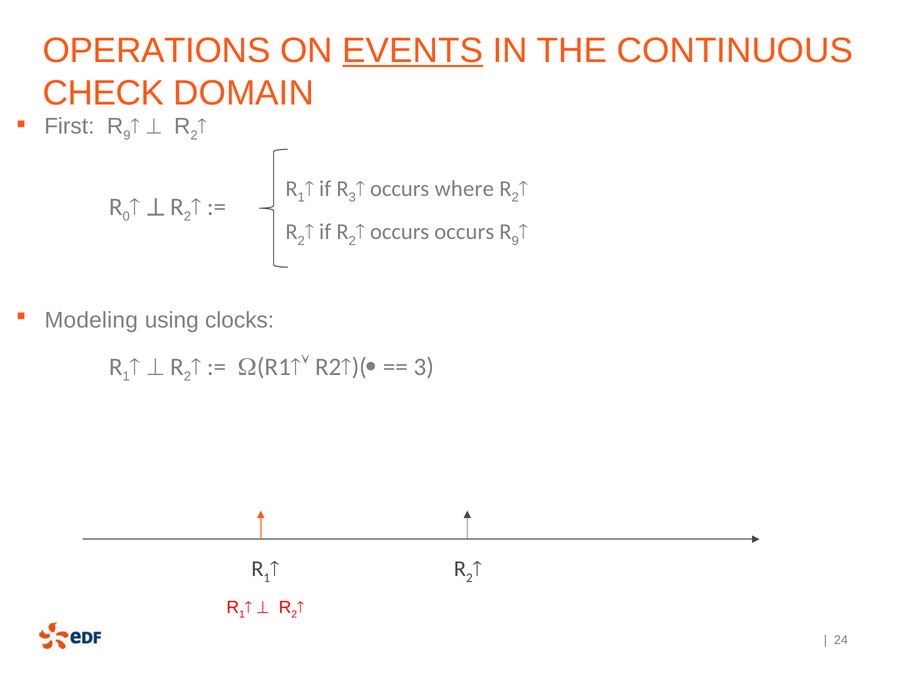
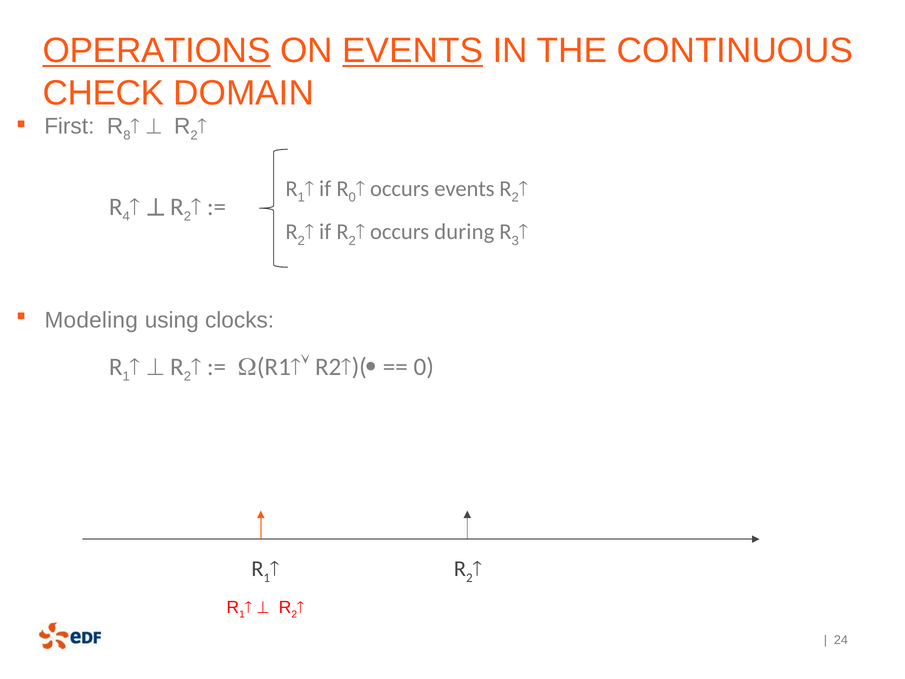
OPERATIONS underline: none -> present
9 at (127, 135): 9 -> 8
3 at (352, 197): 3 -> 0
occurs where: where -> events
0: 0 -> 4
occurs occurs: occurs -> during
9 at (515, 241): 9 -> 3
3 at (424, 367): 3 -> 0
